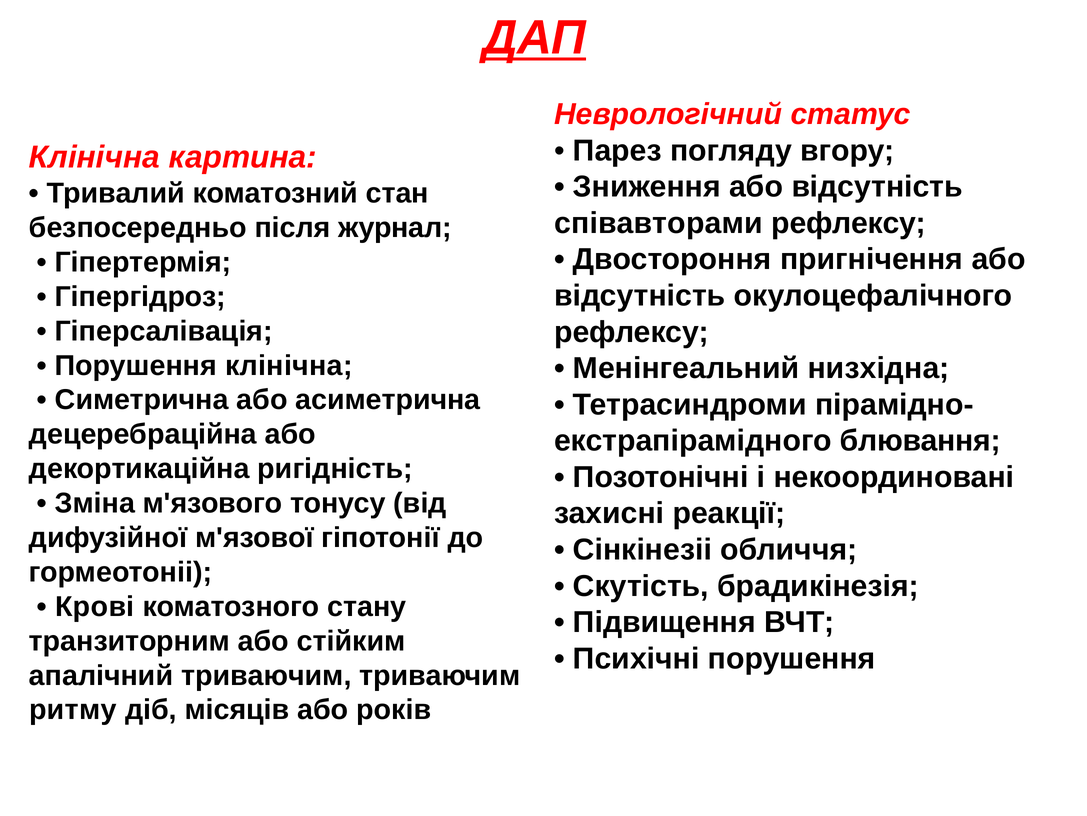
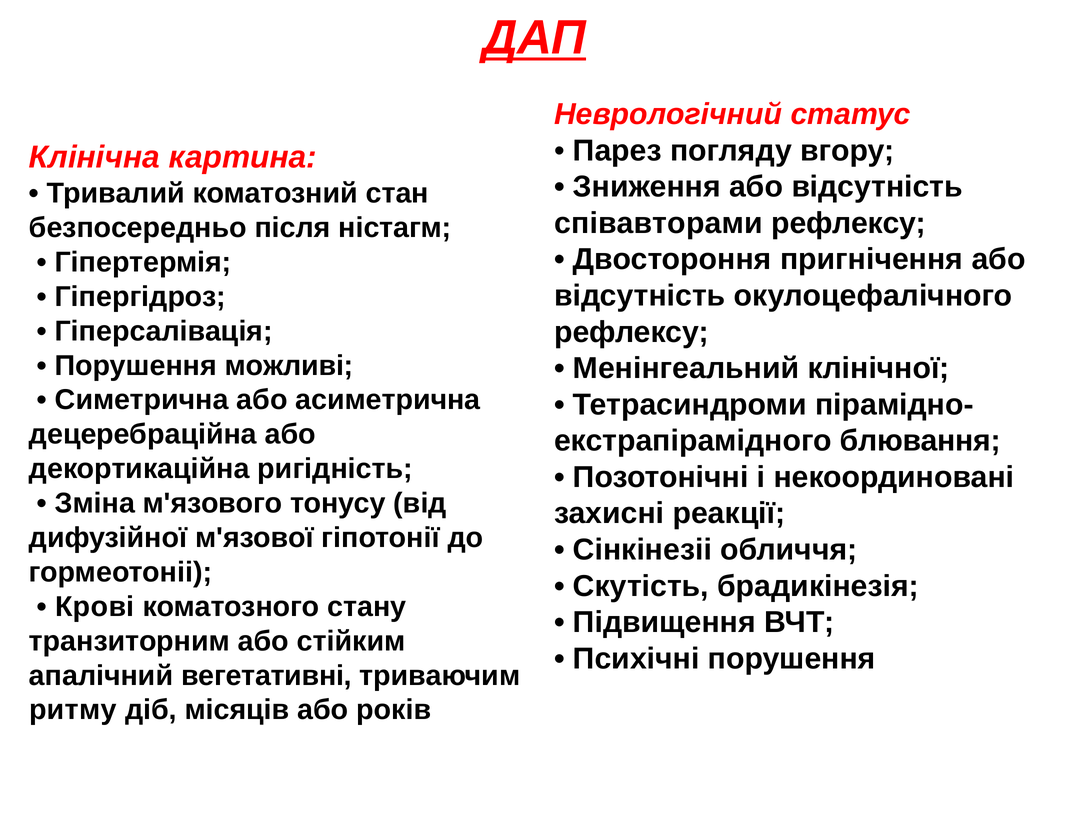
журнал: журнал -> ністагм
Порушення клінічна: клінічна -> можливі
низхідна: низхідна -> клінічної
апалічний триваючим: триваючим -> вегетативні
